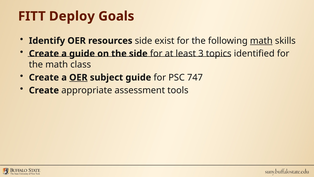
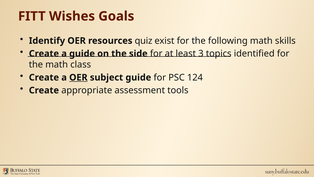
Deploy: Deploy -> Wishes
resources side: side -> quiz
math at (261, 41) underline: present -> none
747: 747 -> 124
